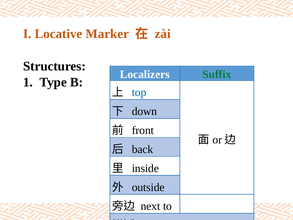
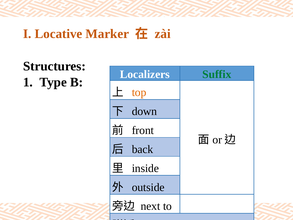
top colour: blue -> orange
